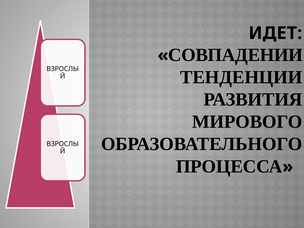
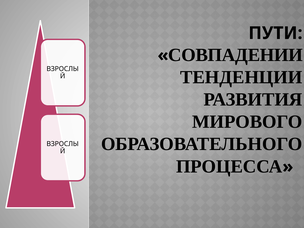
ИДЕТ: ИДЕТ -> ПУТИ
